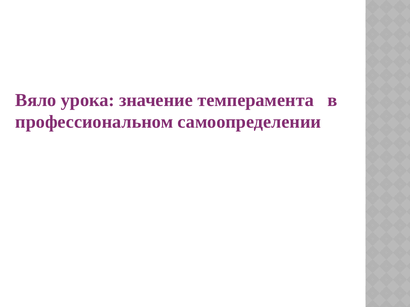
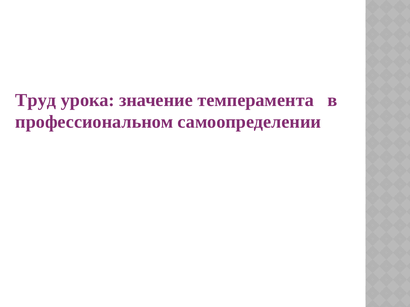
Вяло: Вяло -> Труд
